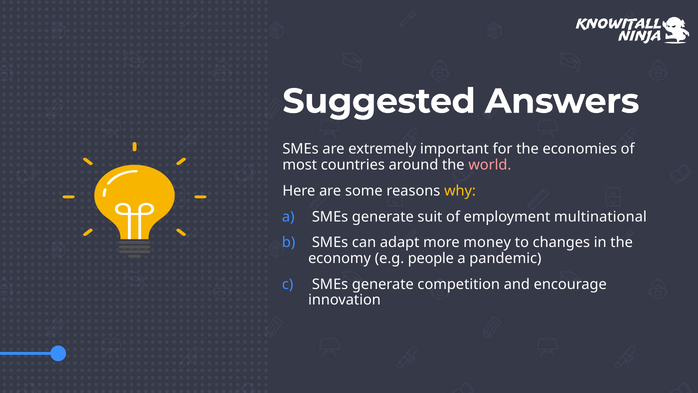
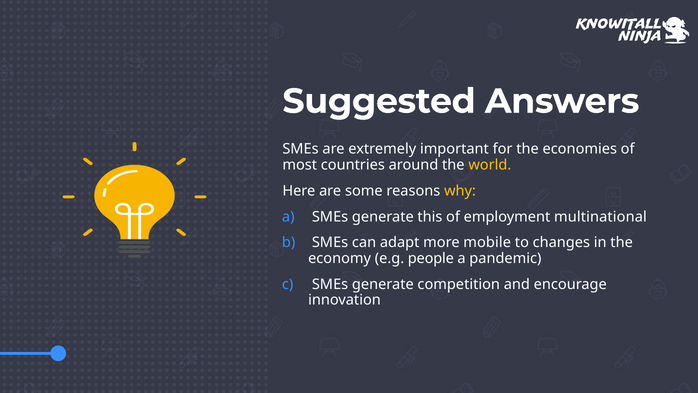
world colour: pink -> yellow
suit: suit -> this
money: money -> mobile
